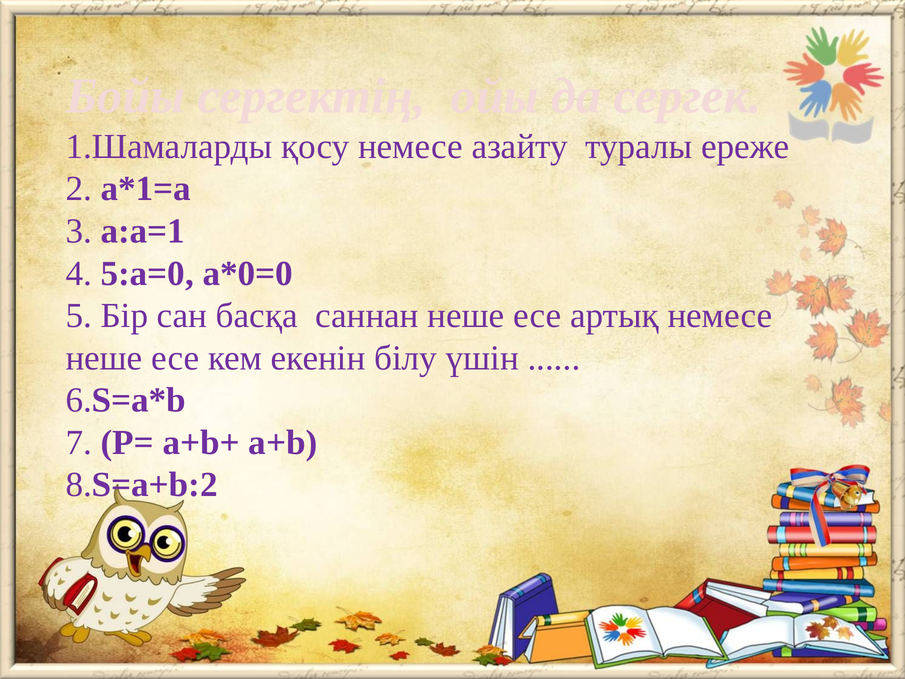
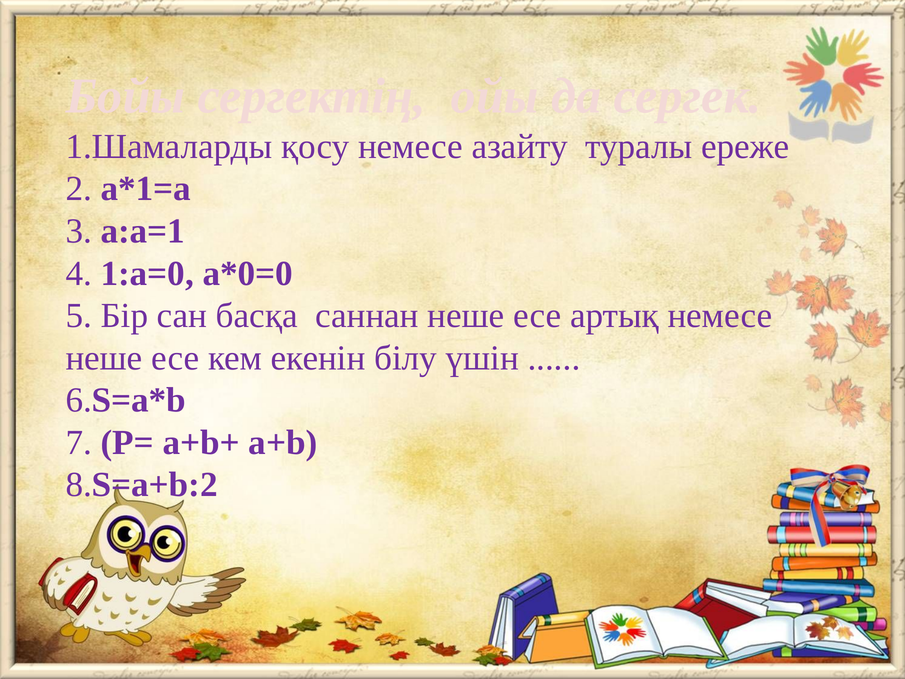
5:а=0: 5:а=0 -> 1:а=0
